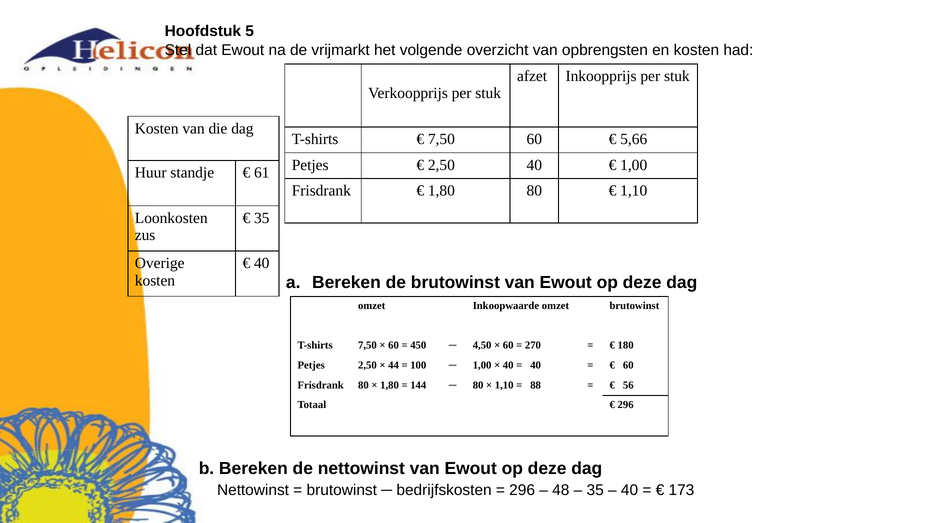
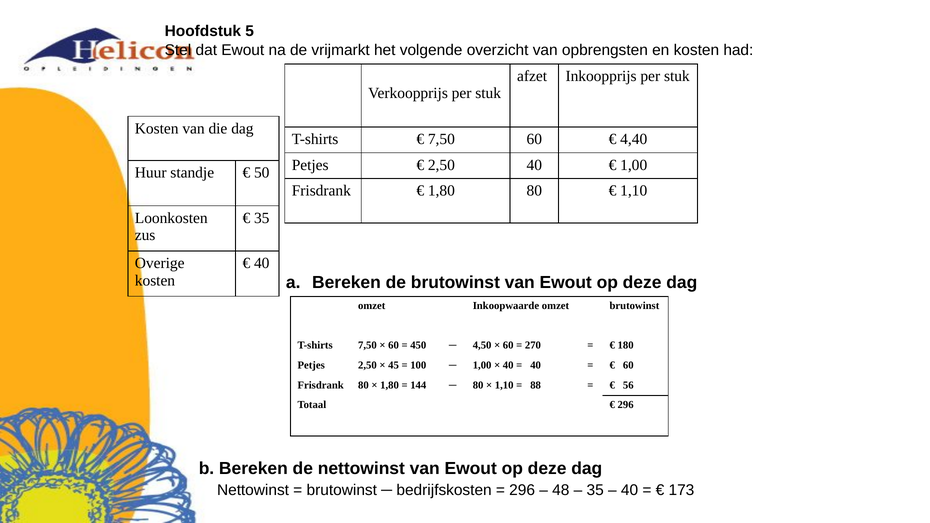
5,66: 5,66 -> 4,40
61: 61 -> 50
44: 44 -> 45
